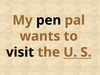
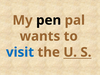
visit colour: black -> blue
